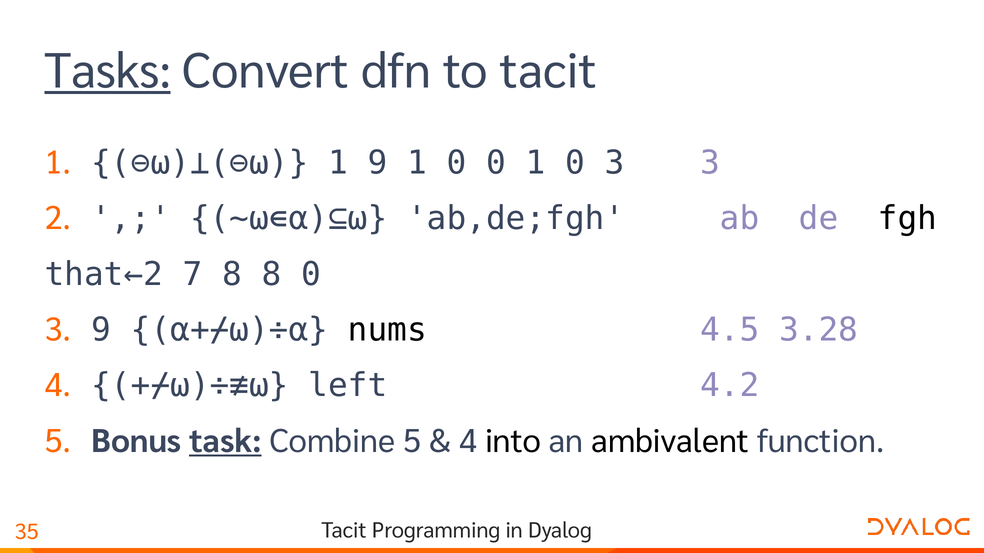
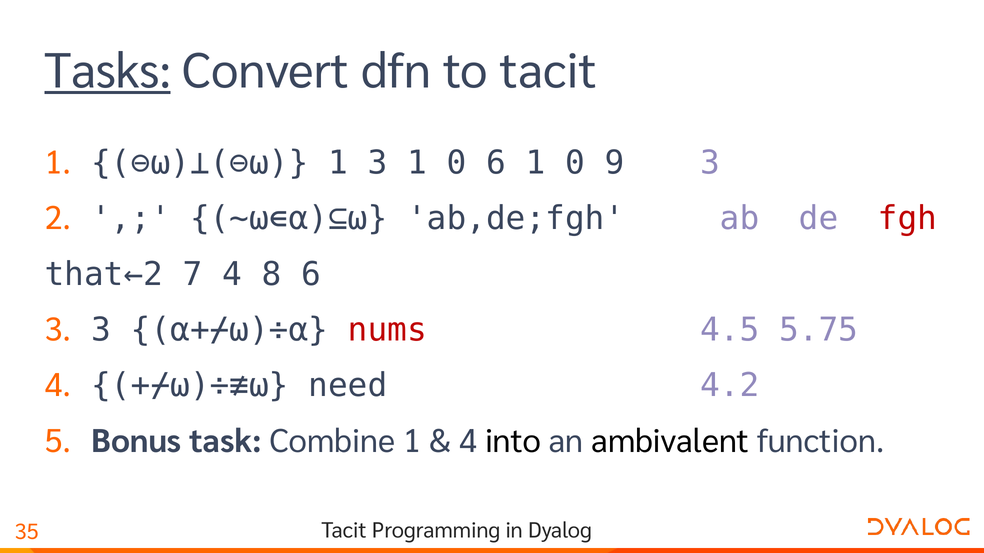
1 9: 9 -> 3
0 0: 0 -> 6
1 0 3: 3 -> 9
fgh colour: black -> red
7 8: 8 -> 4
8 0: 0 -> 6
3.28: 3.28 -> 5.75
3 9: 9 -> 3
nums colour: black -> red
left: left -> need
task underline: present -> none
Combine 5: 5 -> 1
